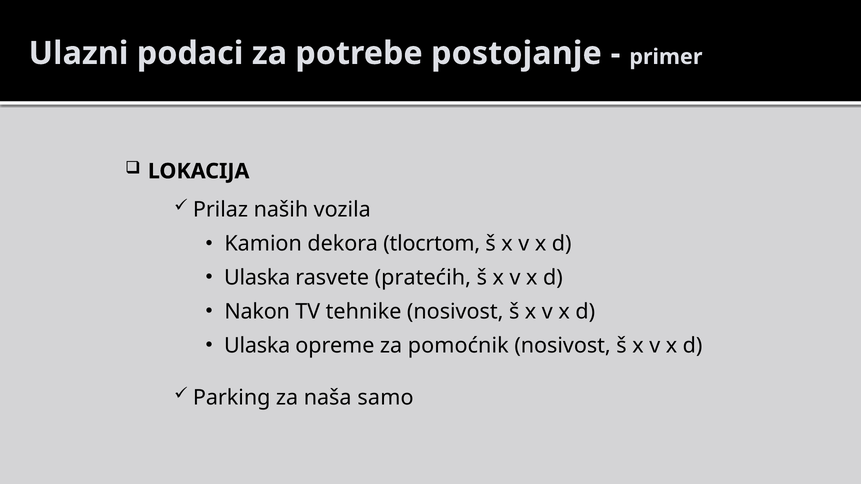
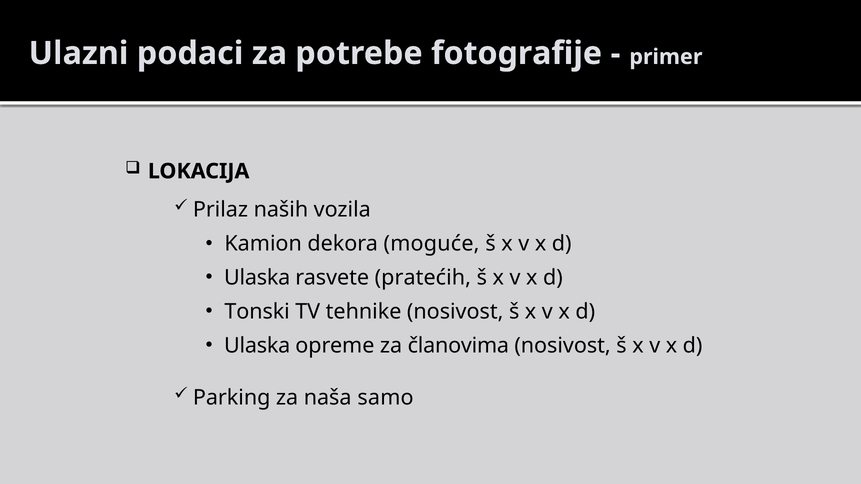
postojanje: postojanje -> fotografije
tlocrtom: tlocrtom -> moguće
Nakon: Nakon -> Tonski
pomoćnik: pomoćnik -> članovima
